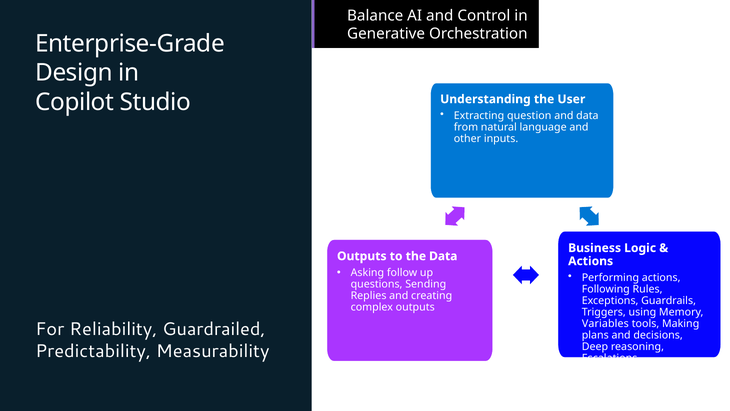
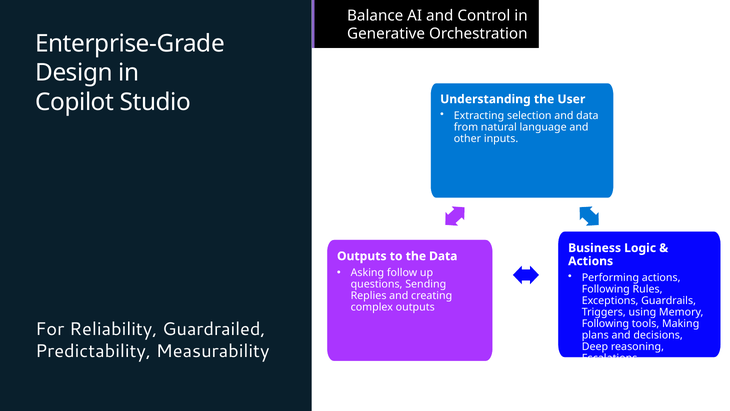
question: question -> selection
Variables at (605, 324): Variables -> Following
